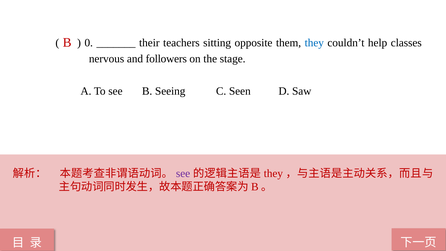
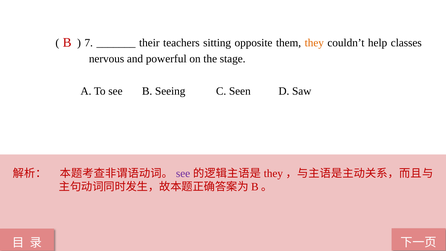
0: 0 -> 7
they at (314, 43) colour: blue -> orange
followers: followers -> powerful
